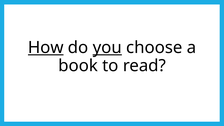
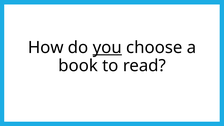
How underline: present -> none
